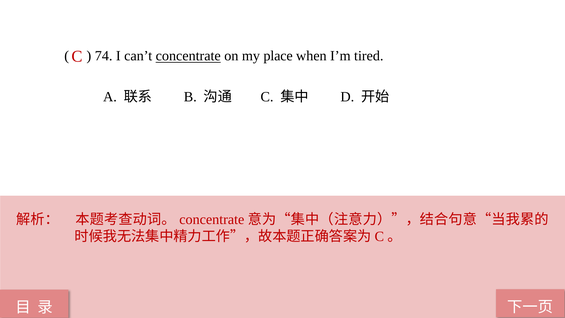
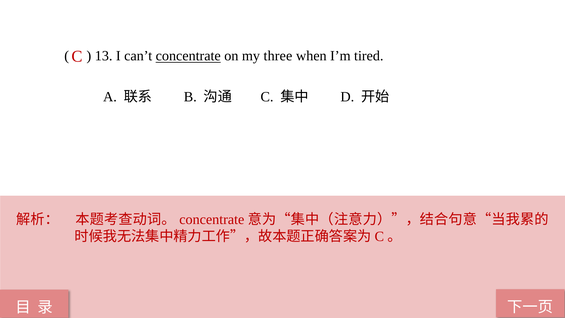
74: 74 -> 13
place: place -> three
